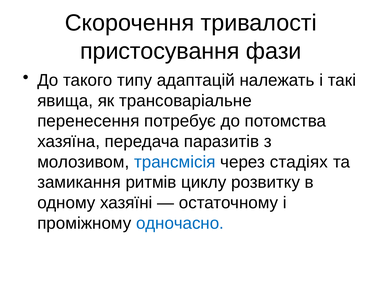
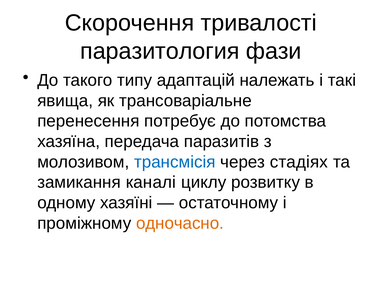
пристосування: пристосування -> паразитология
ритмів: ритмів -> каналі
одночасно colour: blue -> orange
